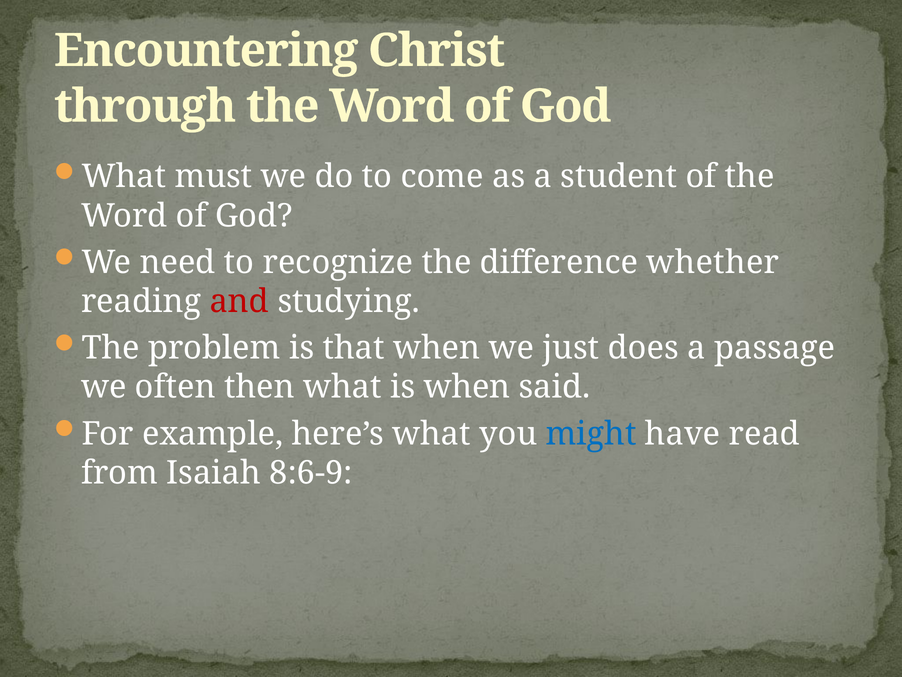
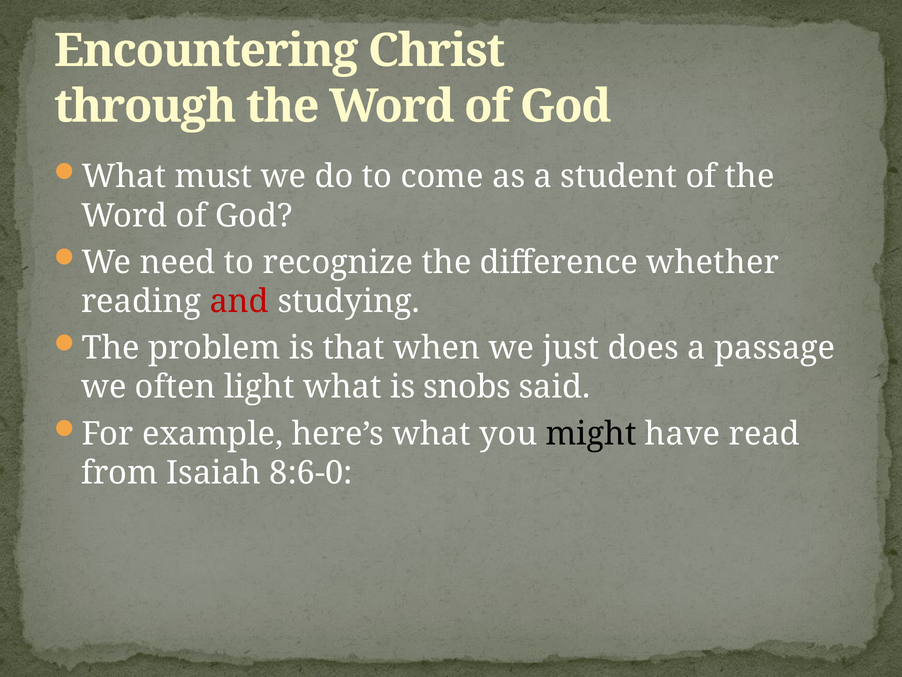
then: then -> light
is when: when -> snobs
might colour: blue -> black
8:6-9: 8:6-9 -> 8:6-0
